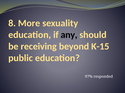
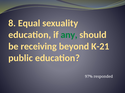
More: More -> Equal
any colour: black -> green
K-15: K-15 -> K-21
